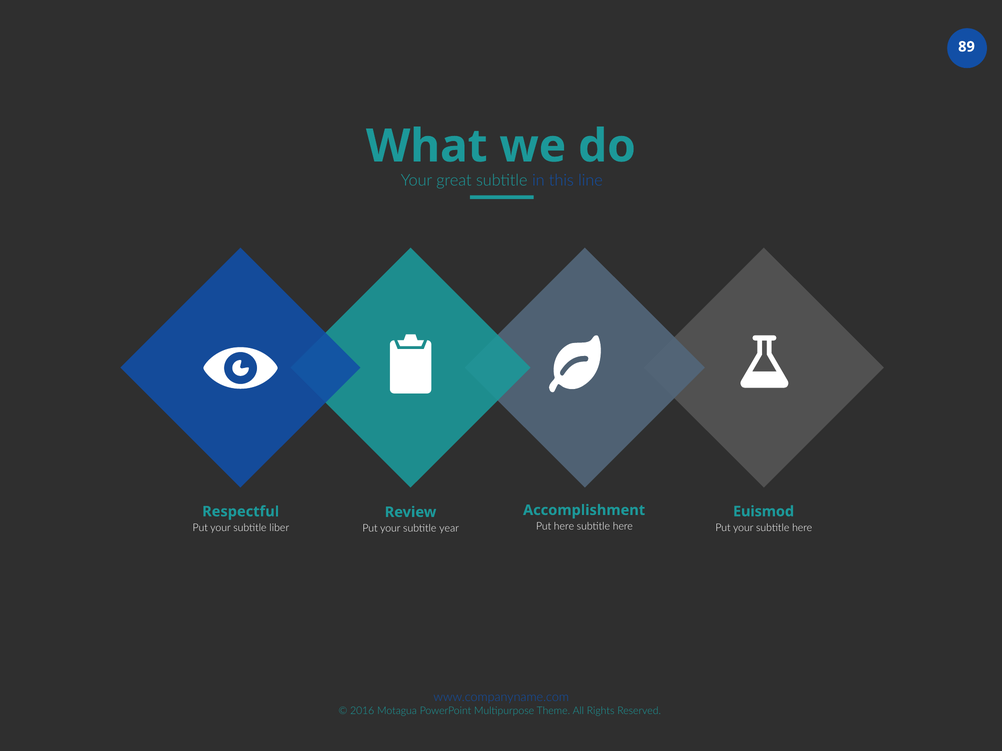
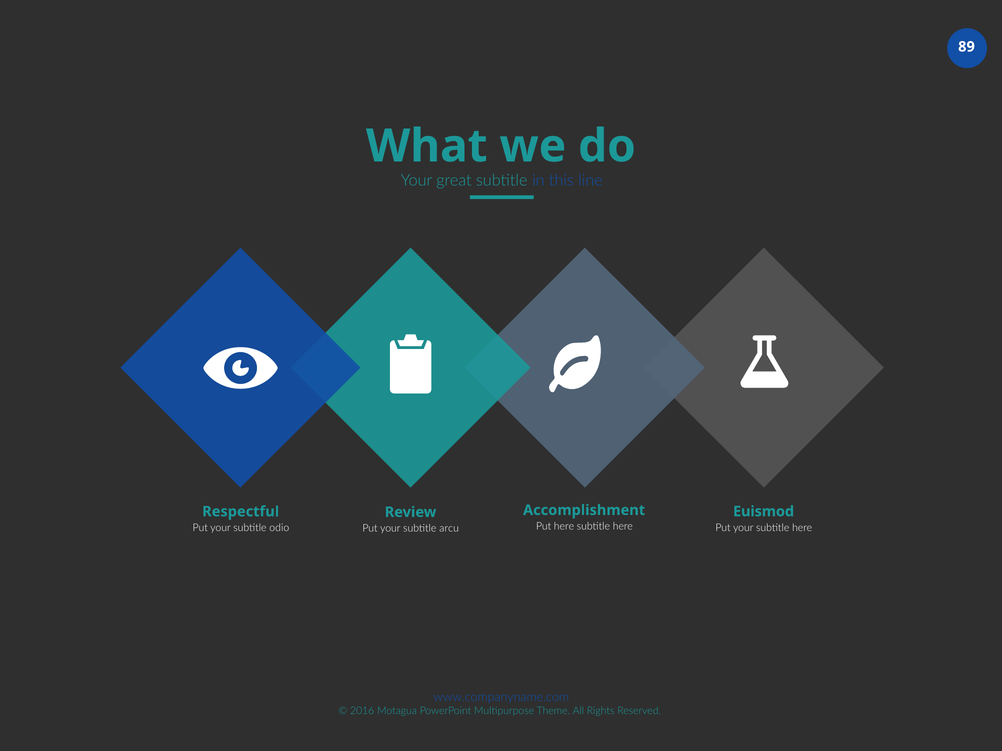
liber: liber -> odio
year: year -> arcu
